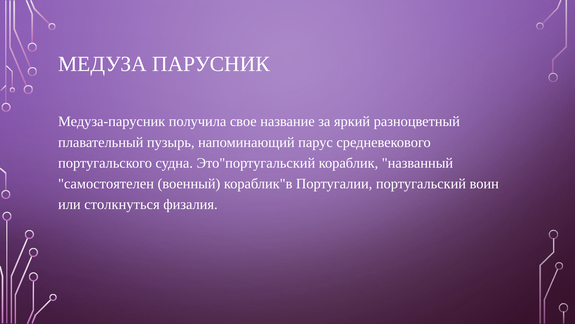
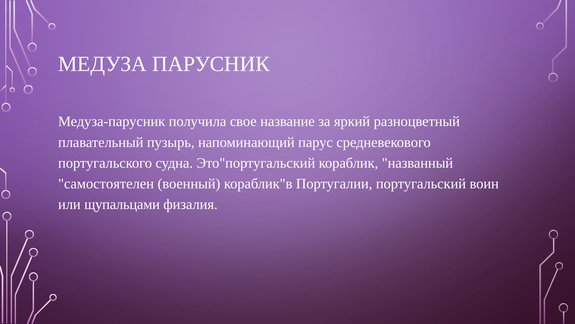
столкнуться: столкнуться -> щупальцами
